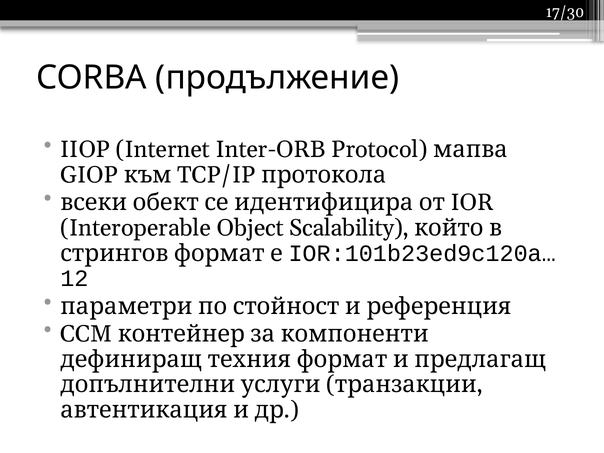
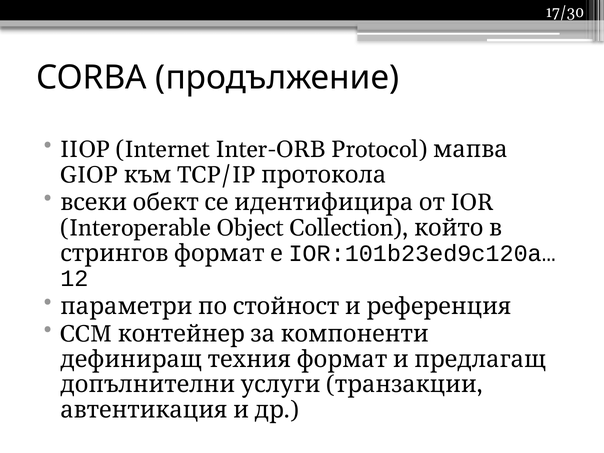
Scalability: Scalability -> Collection
